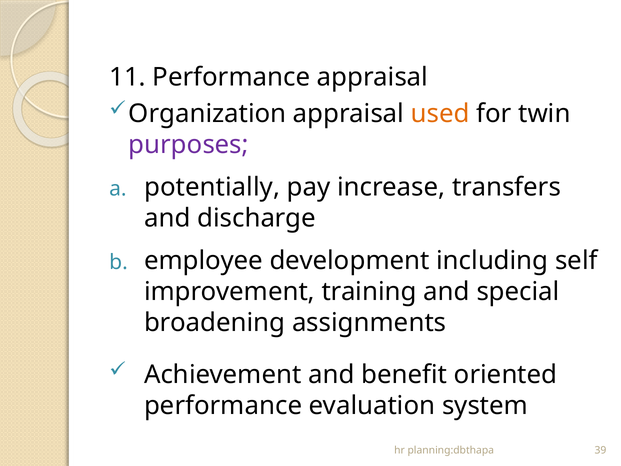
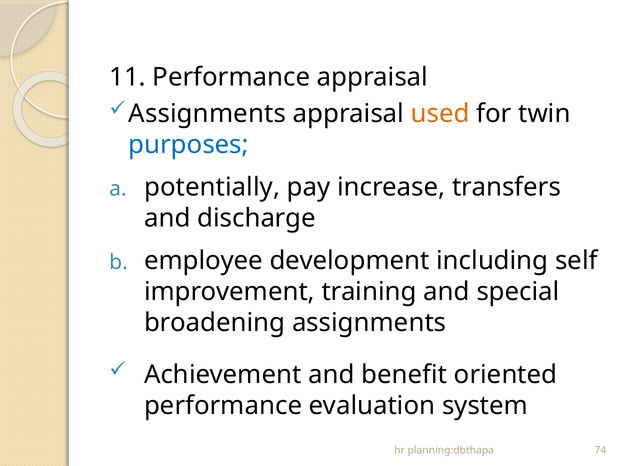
Organization at (207, 114): Organization -> Assignments
purposes colour: purple -> blue
39: 39 -> 74
